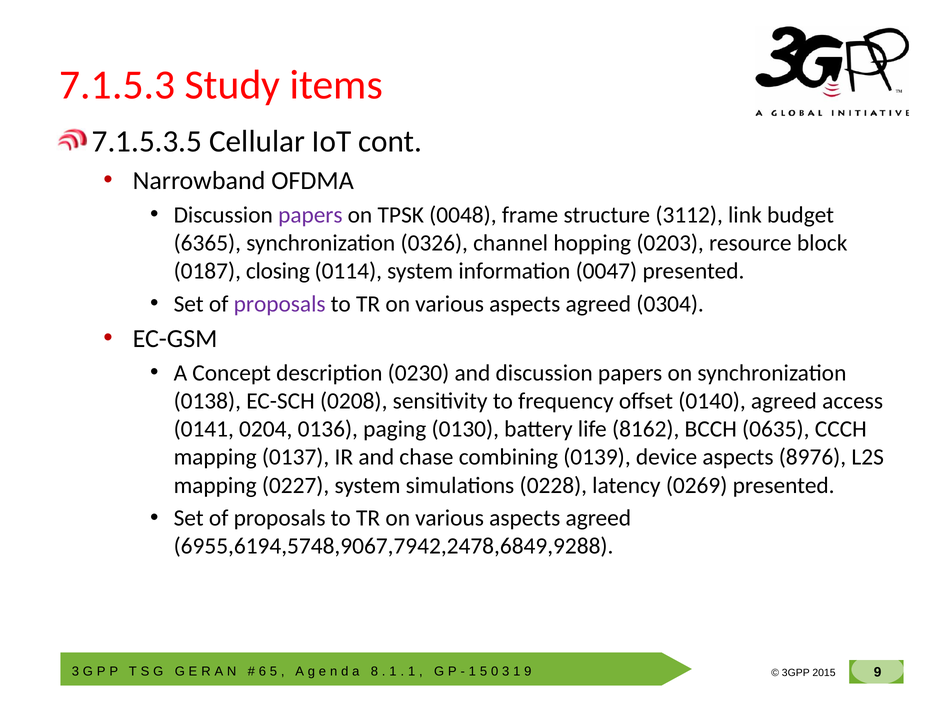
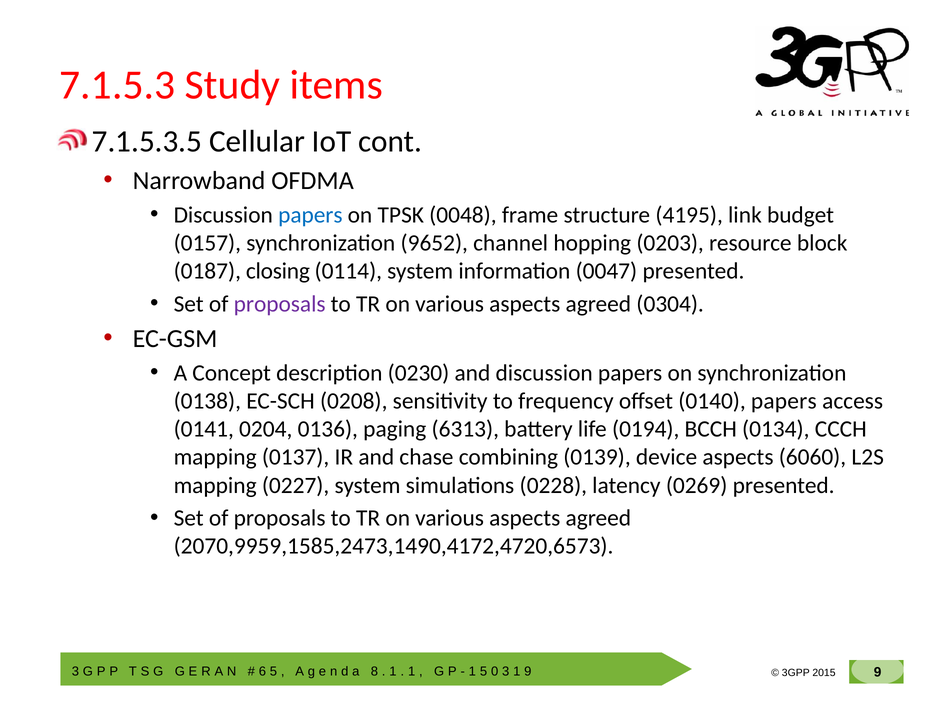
papers at (310, 215) colour: purple -> blue
3112: 3112 -> 4195
6365: 6365 -> 0157
0326: 0326 -> 9652
0140 agreed: agreed -> papers
0130: 0130 -> 6313
8162: 8162 -> 0194
0635: 0635 -> 0134
8976: 8976 -> 6060
6955,6194,5748,9067,7942,2478,6849,9288: 6955,6194,5748,9067,7942,2478,6849,9288 -> 2070,9959,1585,2473,1490,4172,4720,6573
